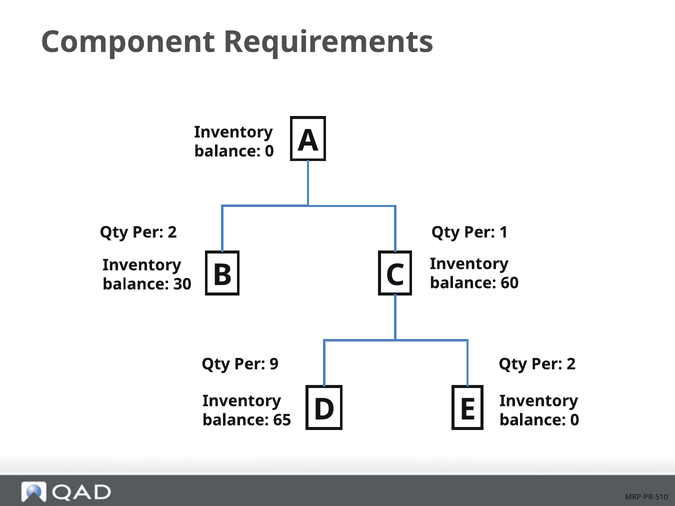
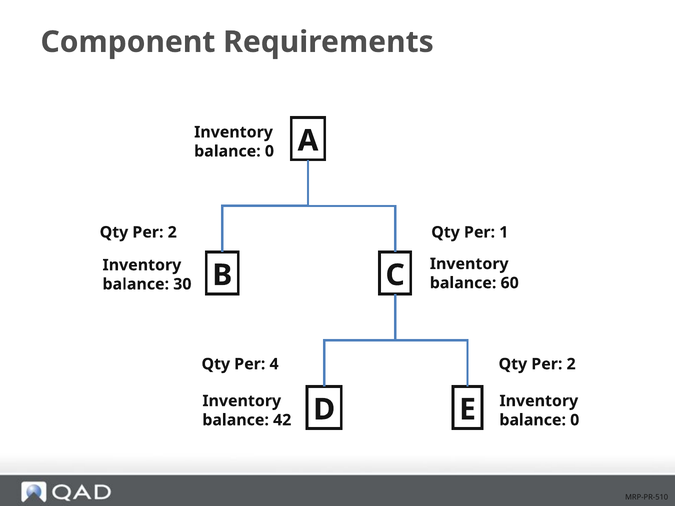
9: 9 -> 4
65: 65 -> 42
